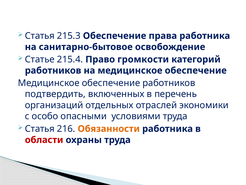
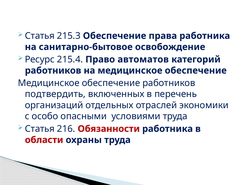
Статье: Статье -> Ресурс
громкости: громкости -> автоматов
Обязанности colour: orange -> red
